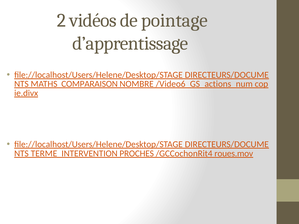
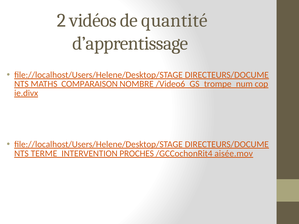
pointage: pointage -> quantité
/Video6_GS_actions_num: /Video6_GS_actions_num -> /Video6_GS_trompe_num
roues.mov: roues.mov -> aisée.mov
